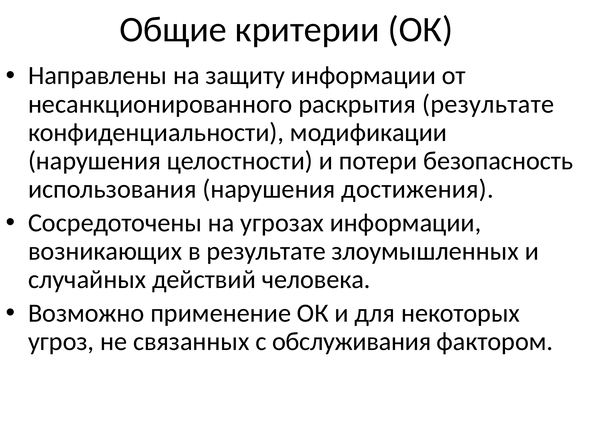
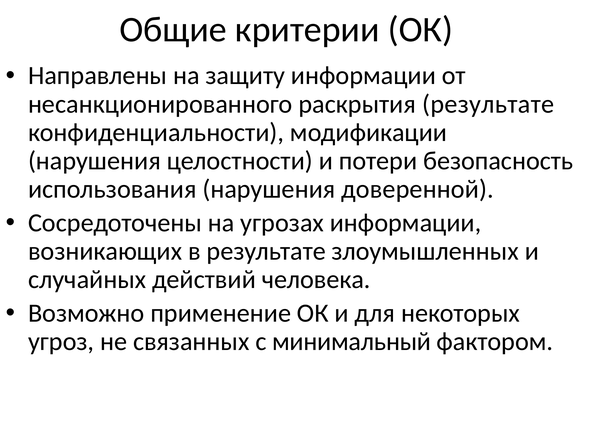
достижения: достижения -> доверенной
обслуживания: обслуживания -> минимальный
